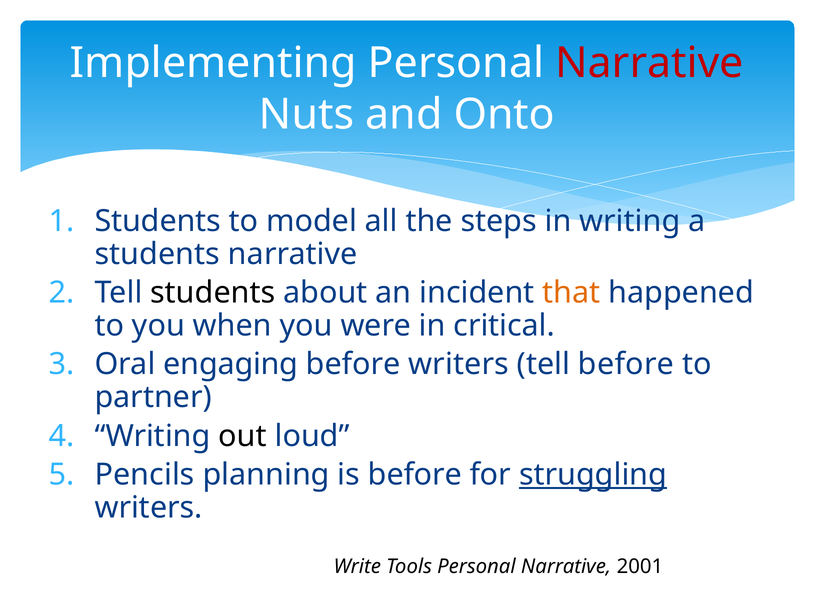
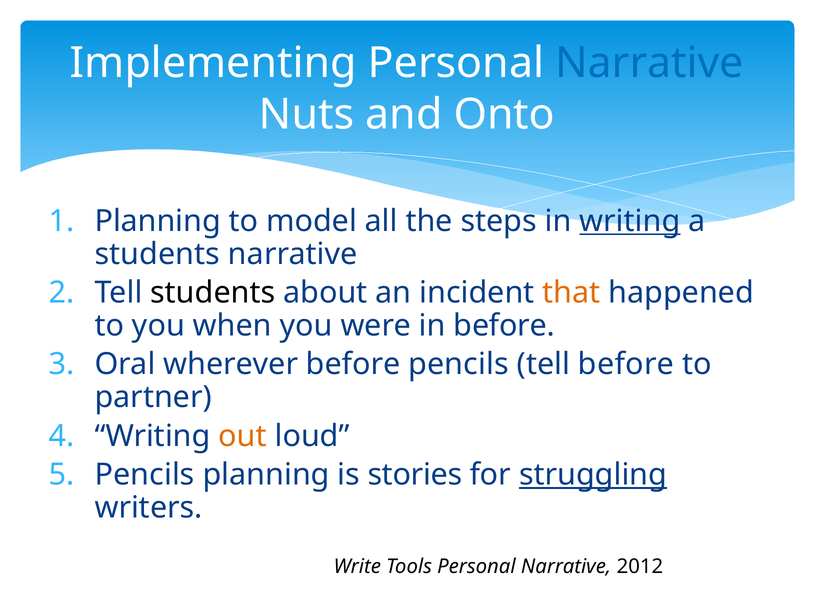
Narrative at (650, 63) colour: red -> blue
Students at (158, 221): Students -> Planning
writing at (630, 221) underline: none -> present
in critical: critical -> before
engaging: engaging -> wherever
before writers: writers -> pencils
out colour: black -> orange
is before: before -> stories
2001: 2001 -> 2012
